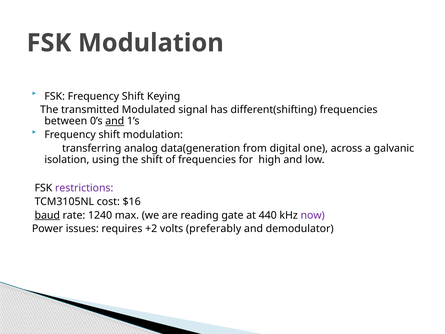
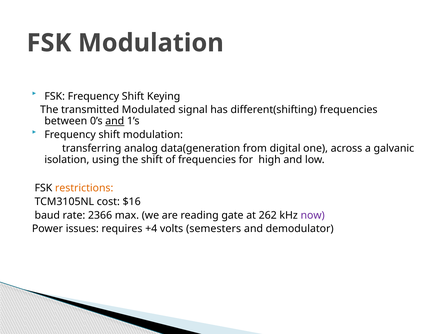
restrictions colour: purple -> orange
baud underline: present -> none
1240: 1240 -> 2366
440: 440 -> 262
+2: +2 -> +4
preferably: preferably -> semesters
